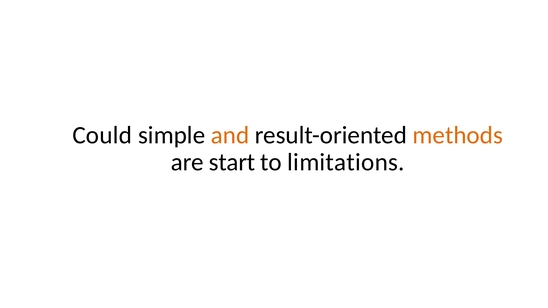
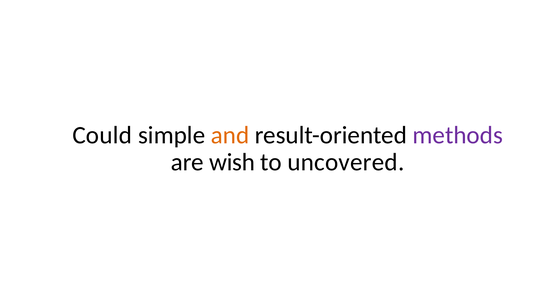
methods colour: orange -> purple
start: start -> wish
limitations: limitations -> uncovered
